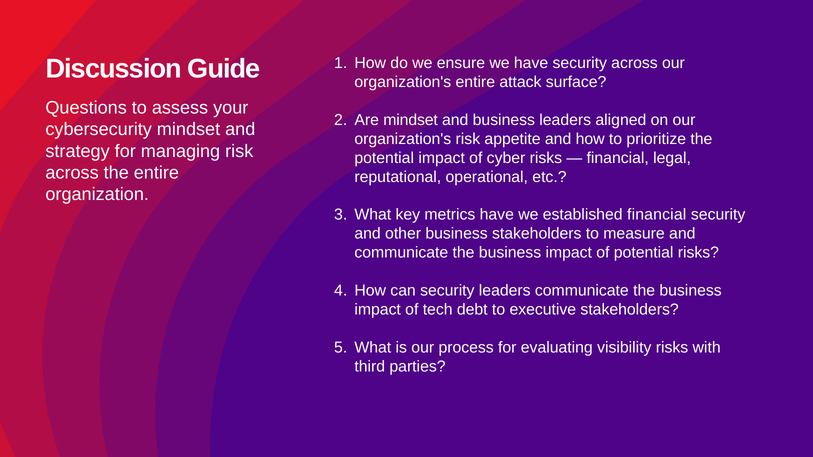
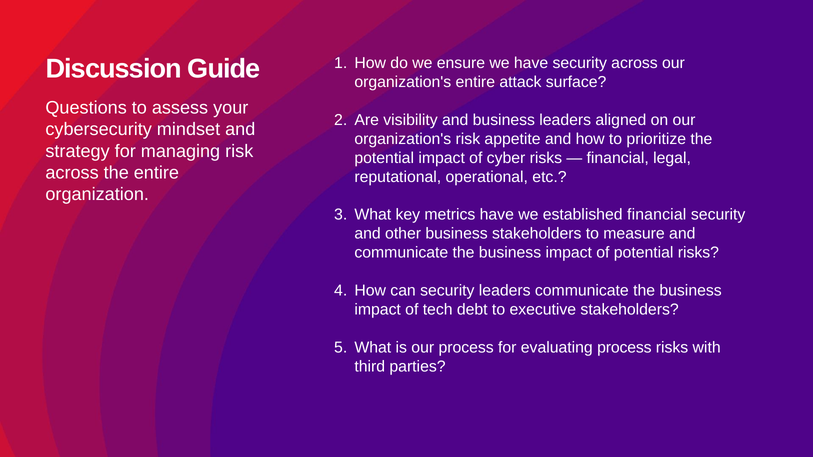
mindset at (411, 120): mindset -> visibility
evaluating visibility: visibility -> process
